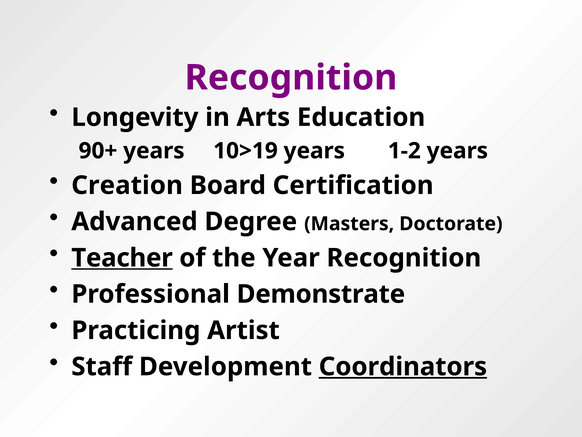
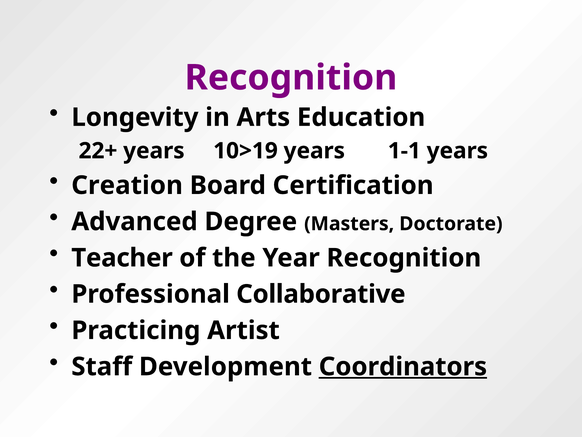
90+: 90+ -> 22+
1-2: 1-2 -> 1-1
Teacher underline: present -> none
Demonstrate: Demonstrate -> Collaborative
